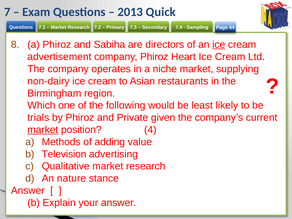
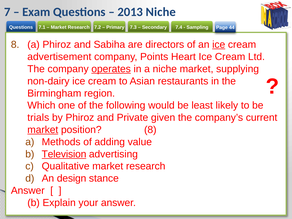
2013 Quick: Quick -> Niche
company Phiroz: Phiroz -> Points
operates underline: none -> present
position 4: 4 -> 8
Television underline: none -> present
nature: nature -> design
